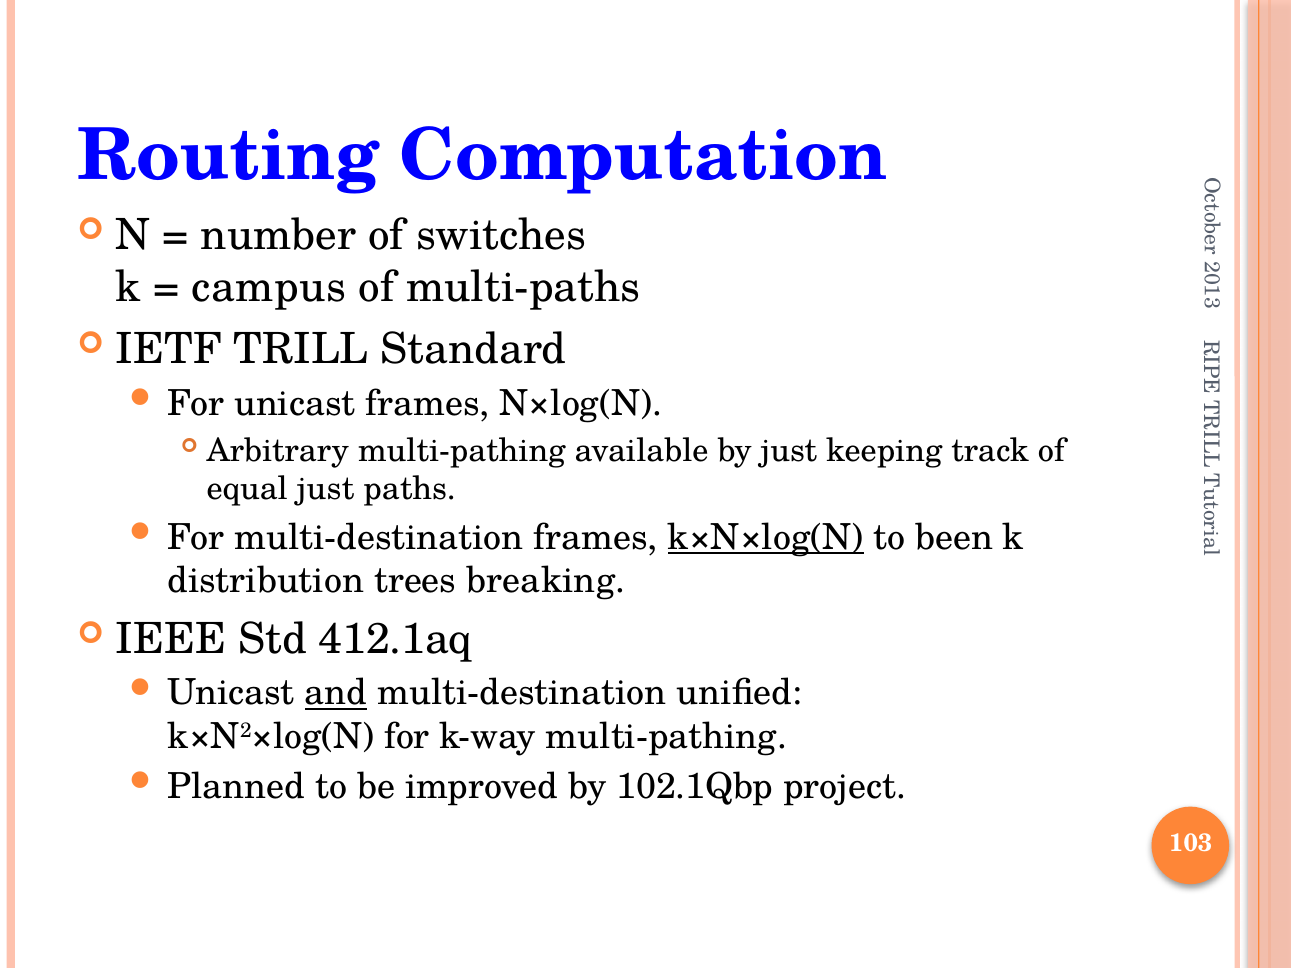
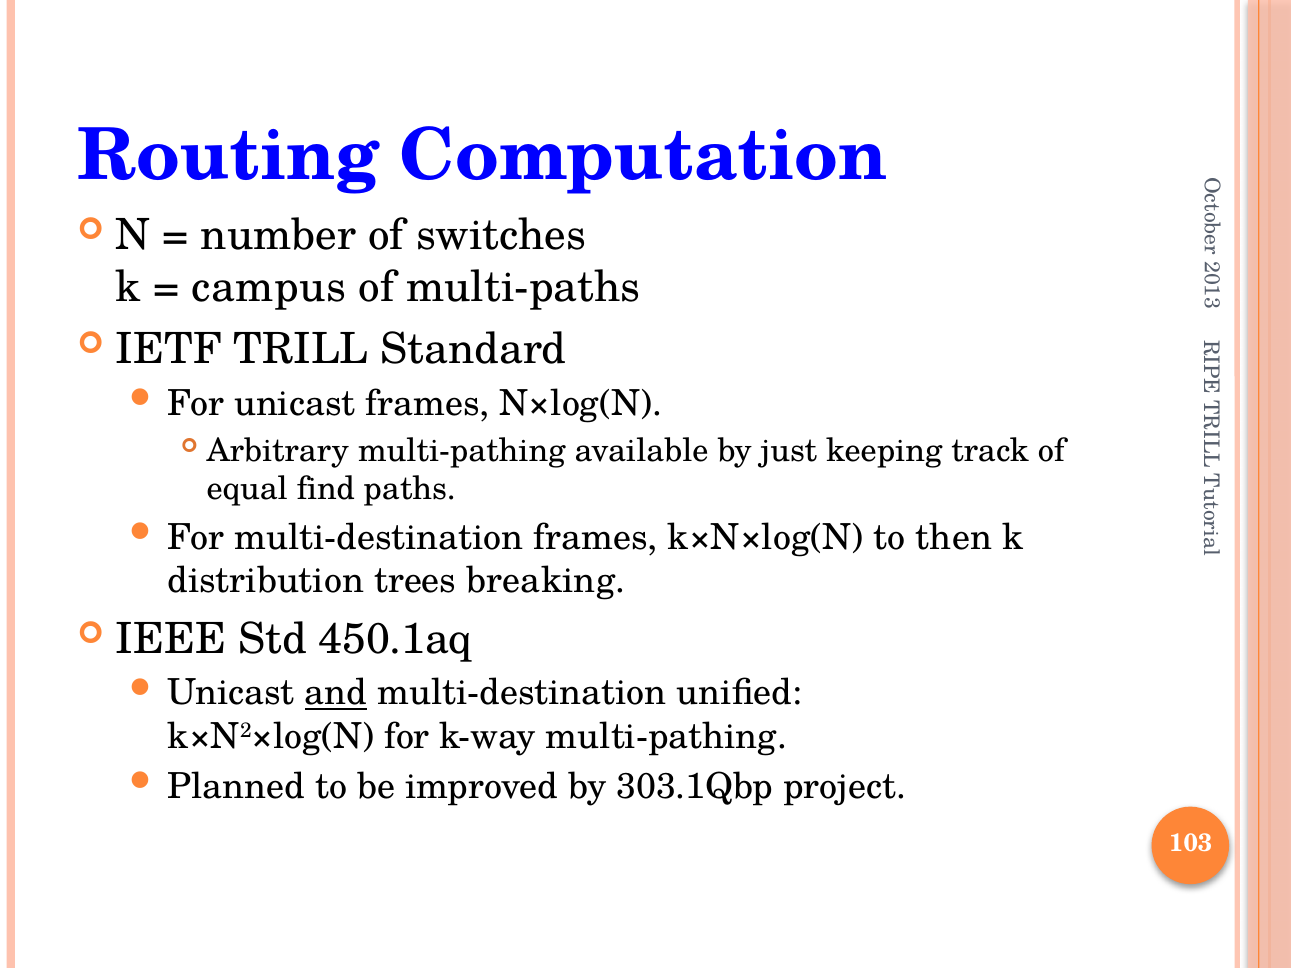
equal just: just -> find
k×N×log(N underline: present -> none
been: been -> then
412.1aq: 412.1aq -> 450.1aq
102.1Qbp: 102.1Qbp -> 303.1Qbp
